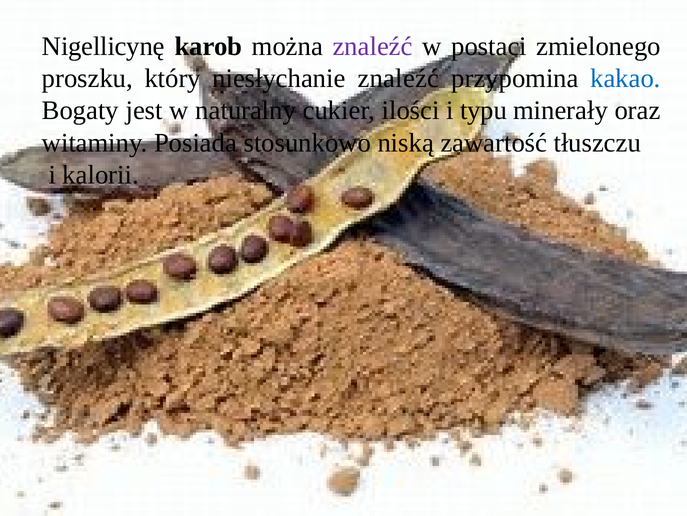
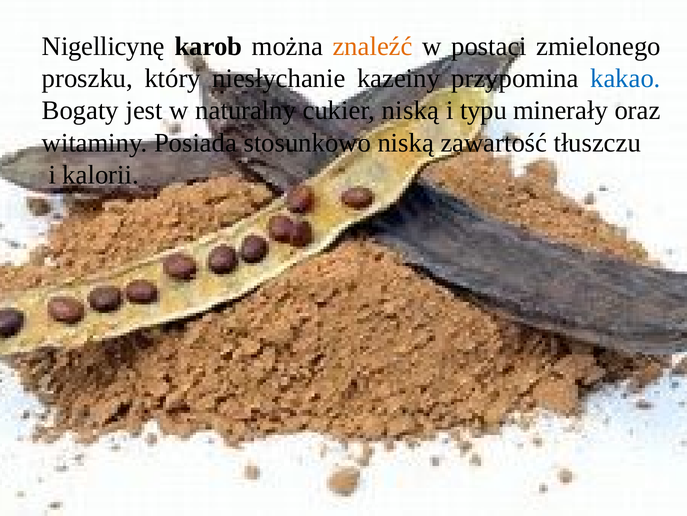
znaleźć at (373, 46) colour: purple -> orange
niesłychanie znaleźć: znaleźć -> kazeiny
cukier ilości: ilości -> niską
